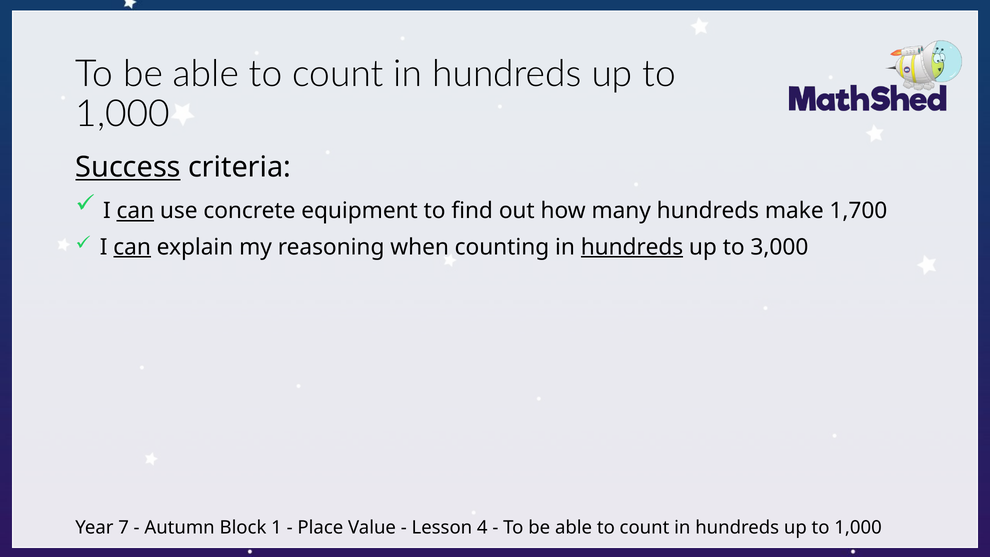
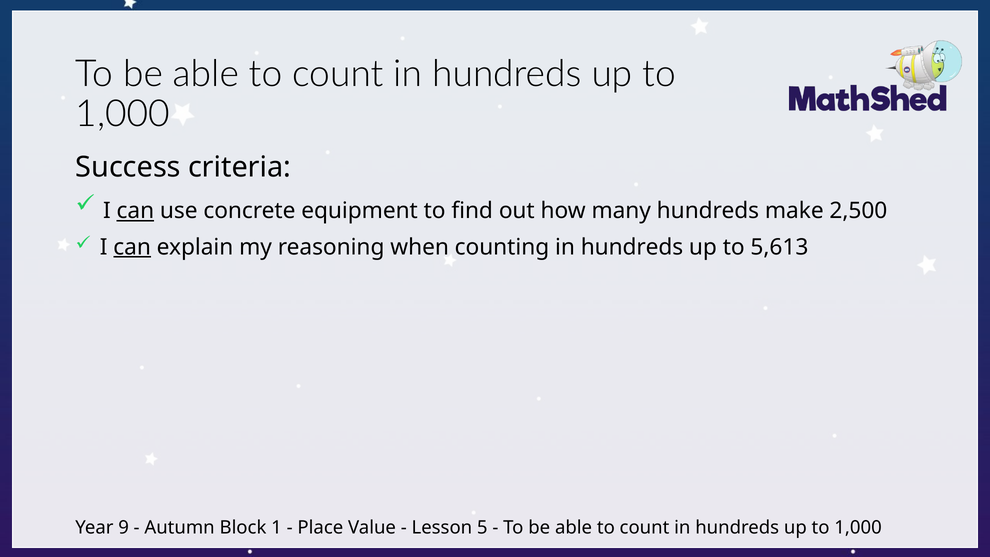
Success underline: present -> none
1,700: 1,700 -> 2,500
hundreds at (632, 247) underline: present -> none
3,000: 3,000 -> 5,613
7: 7 -> 9
4: 4 -> 5
